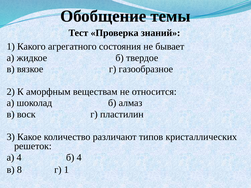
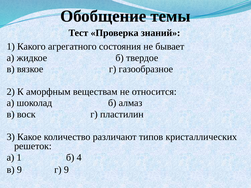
а 4: 4 -> 1
в 8: 8 -> 9
г 1: 1 -> 9
